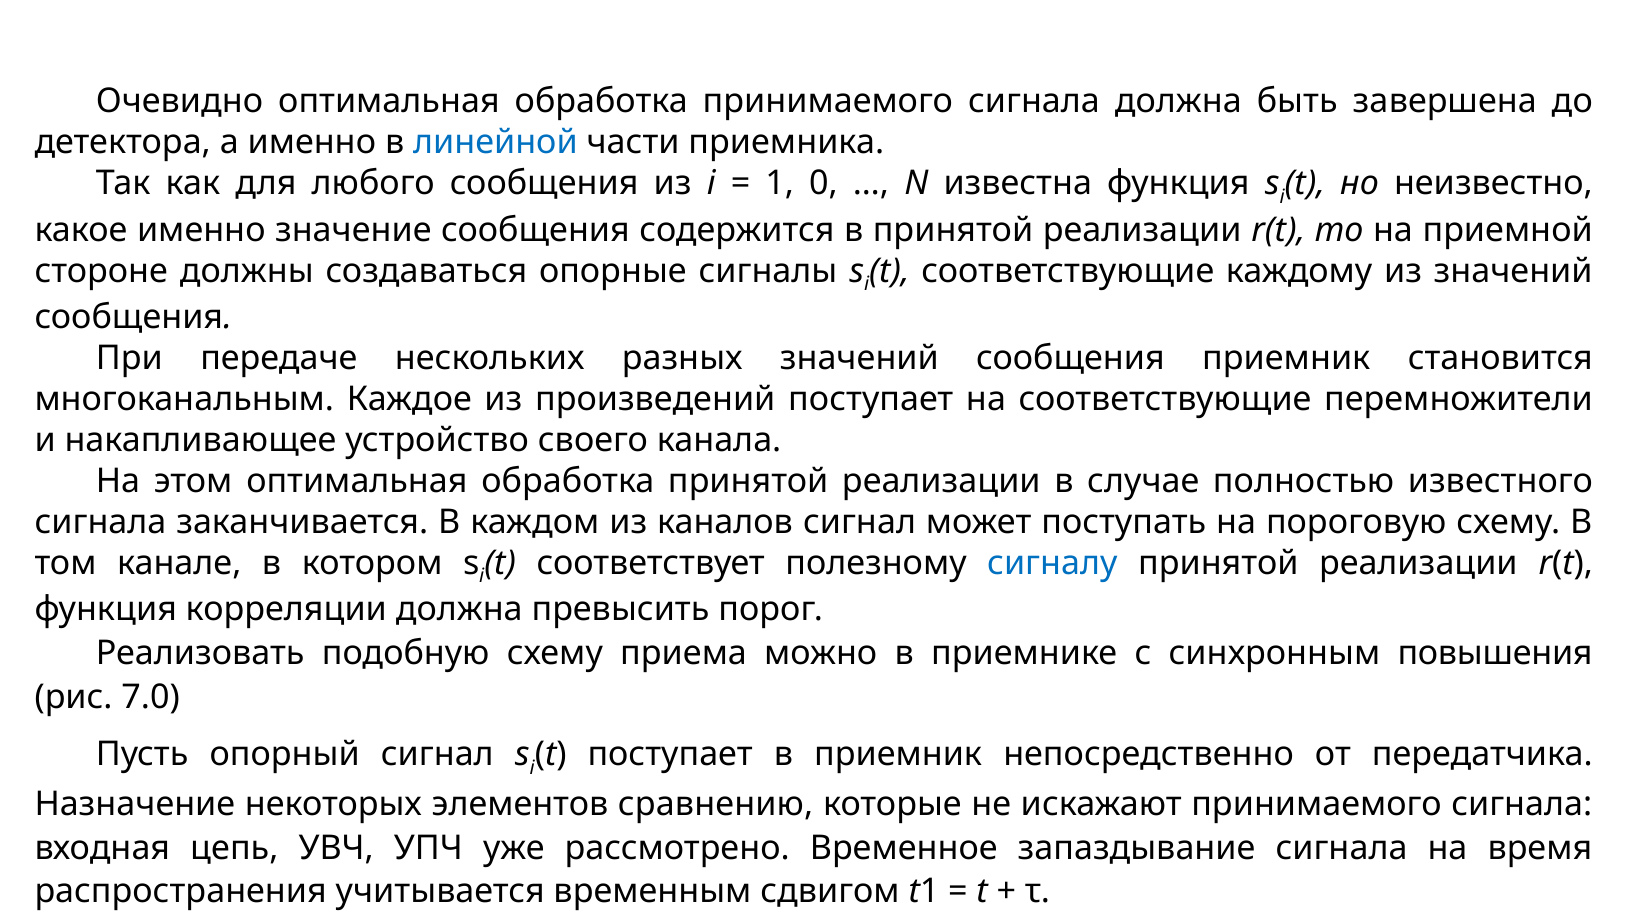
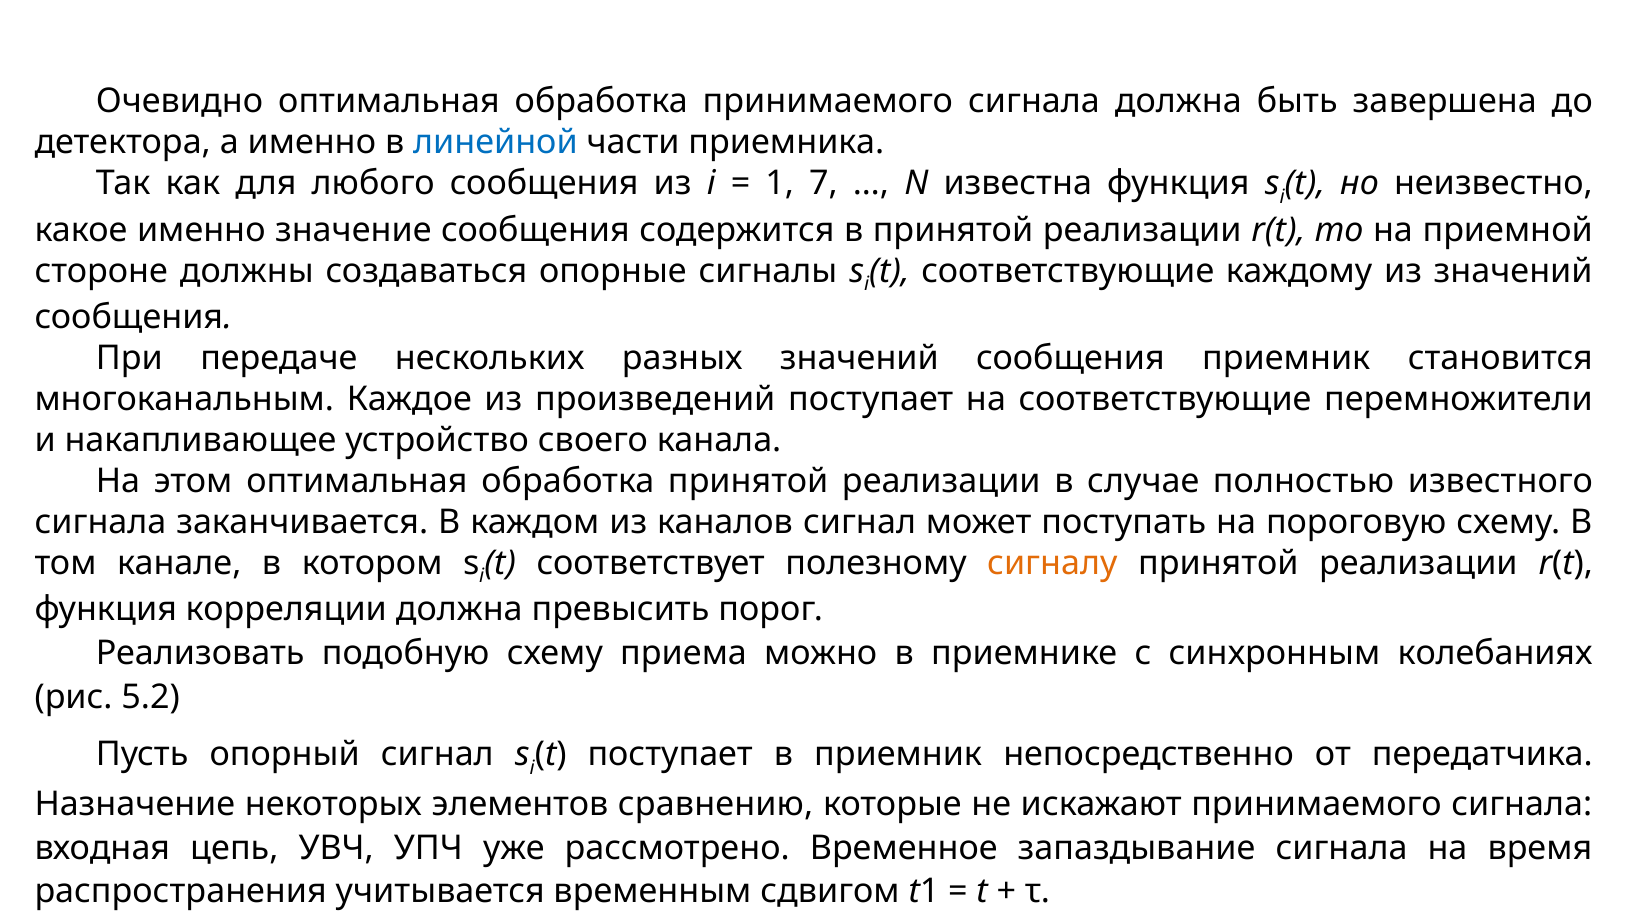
0: 0 -> 7
сигналу colour: blue -> orange
повышения: повышения -> колебаниях
7.0: 7.0 -> 5.2
